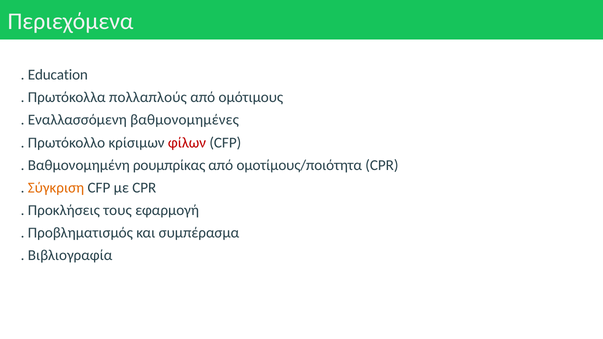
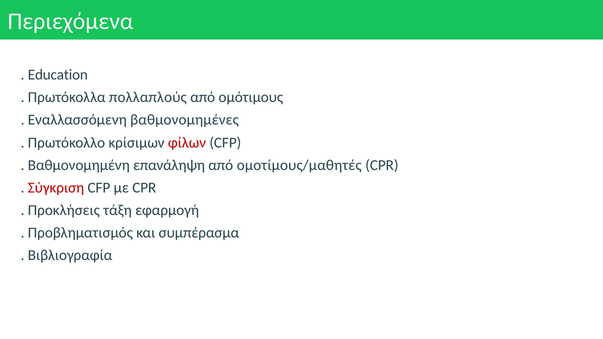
ρουμπρίκας: ρουμπρίκας -> επανάληψη
ομοτίμους/ποιότητα: ομοτίμους/ποιότητα -> ομοτίμους/μαθητές
Σύγκριση colour: orange -> red
τους: τους -> τάξη
